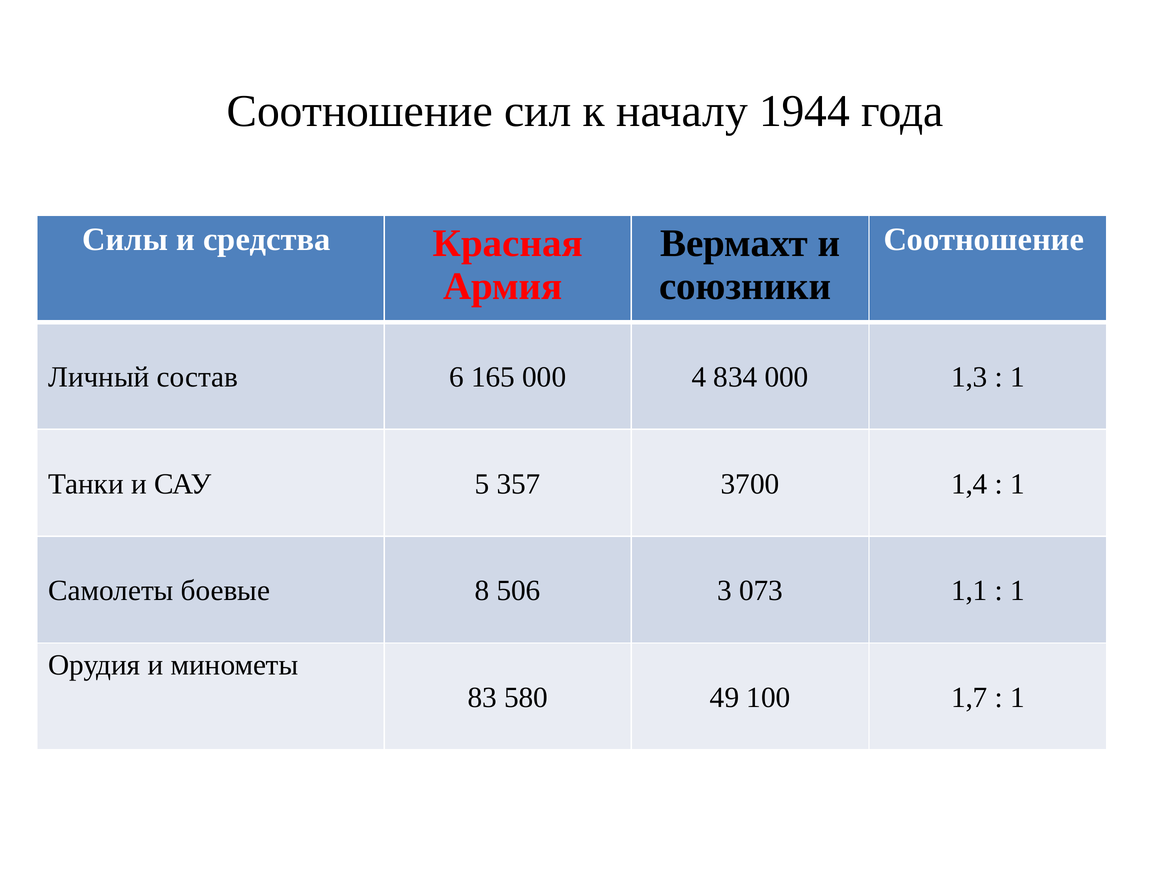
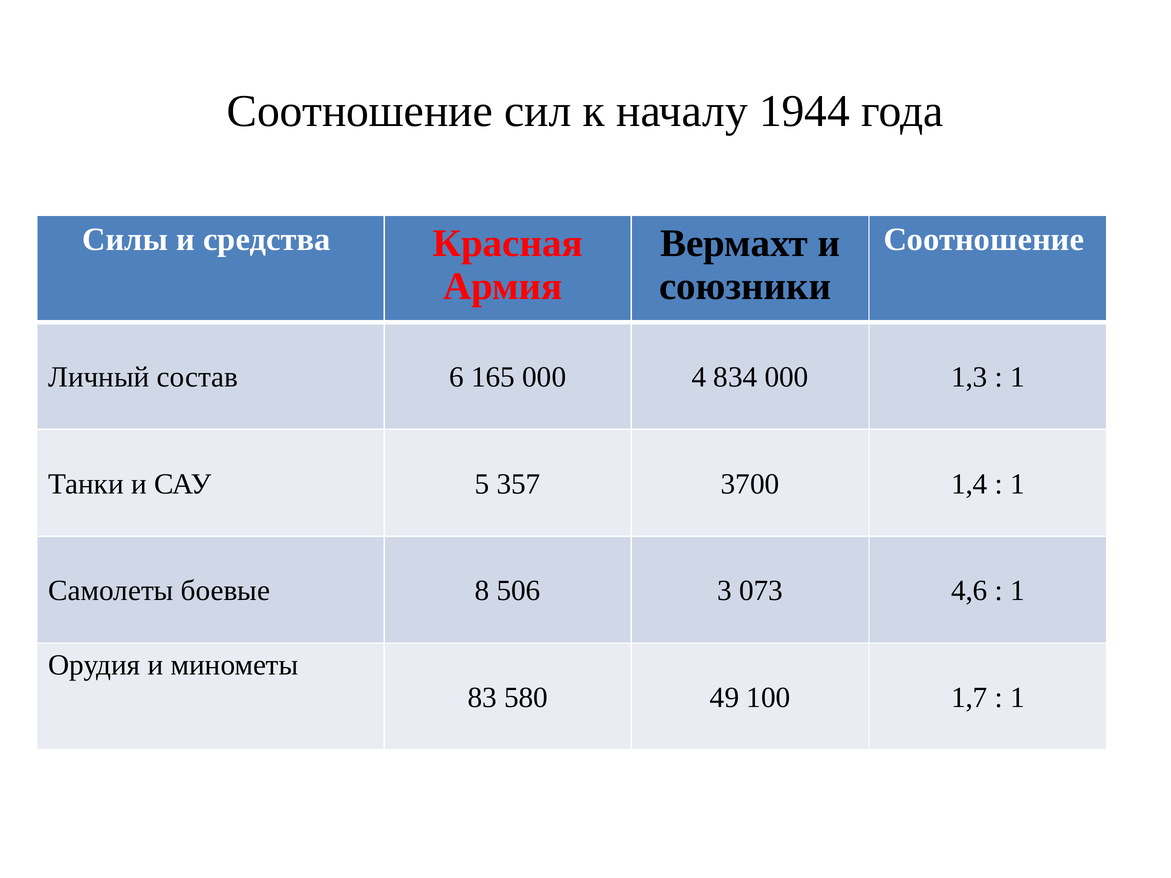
1,1: 1,1 -> 4,6
